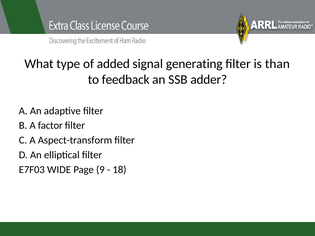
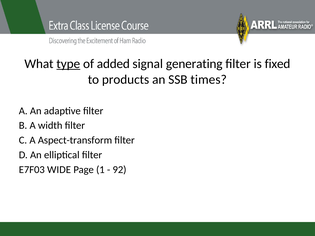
type underline: none -> present
than: than -> fixed
feedback: feedback -> products
adder: adder -> times
factor: factor -> width
9: 9 -> 1
18: 18 -> 92
